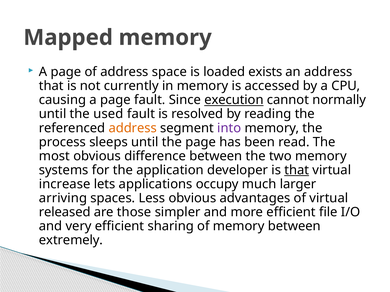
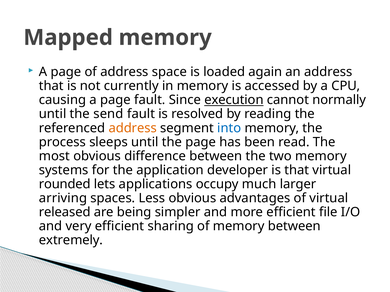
exists: exists -> again
used: used -> send
into colour: purple -> blue
that at (297, 170) underline: present -> none
increase: increase -> rounded
those: those -> being
